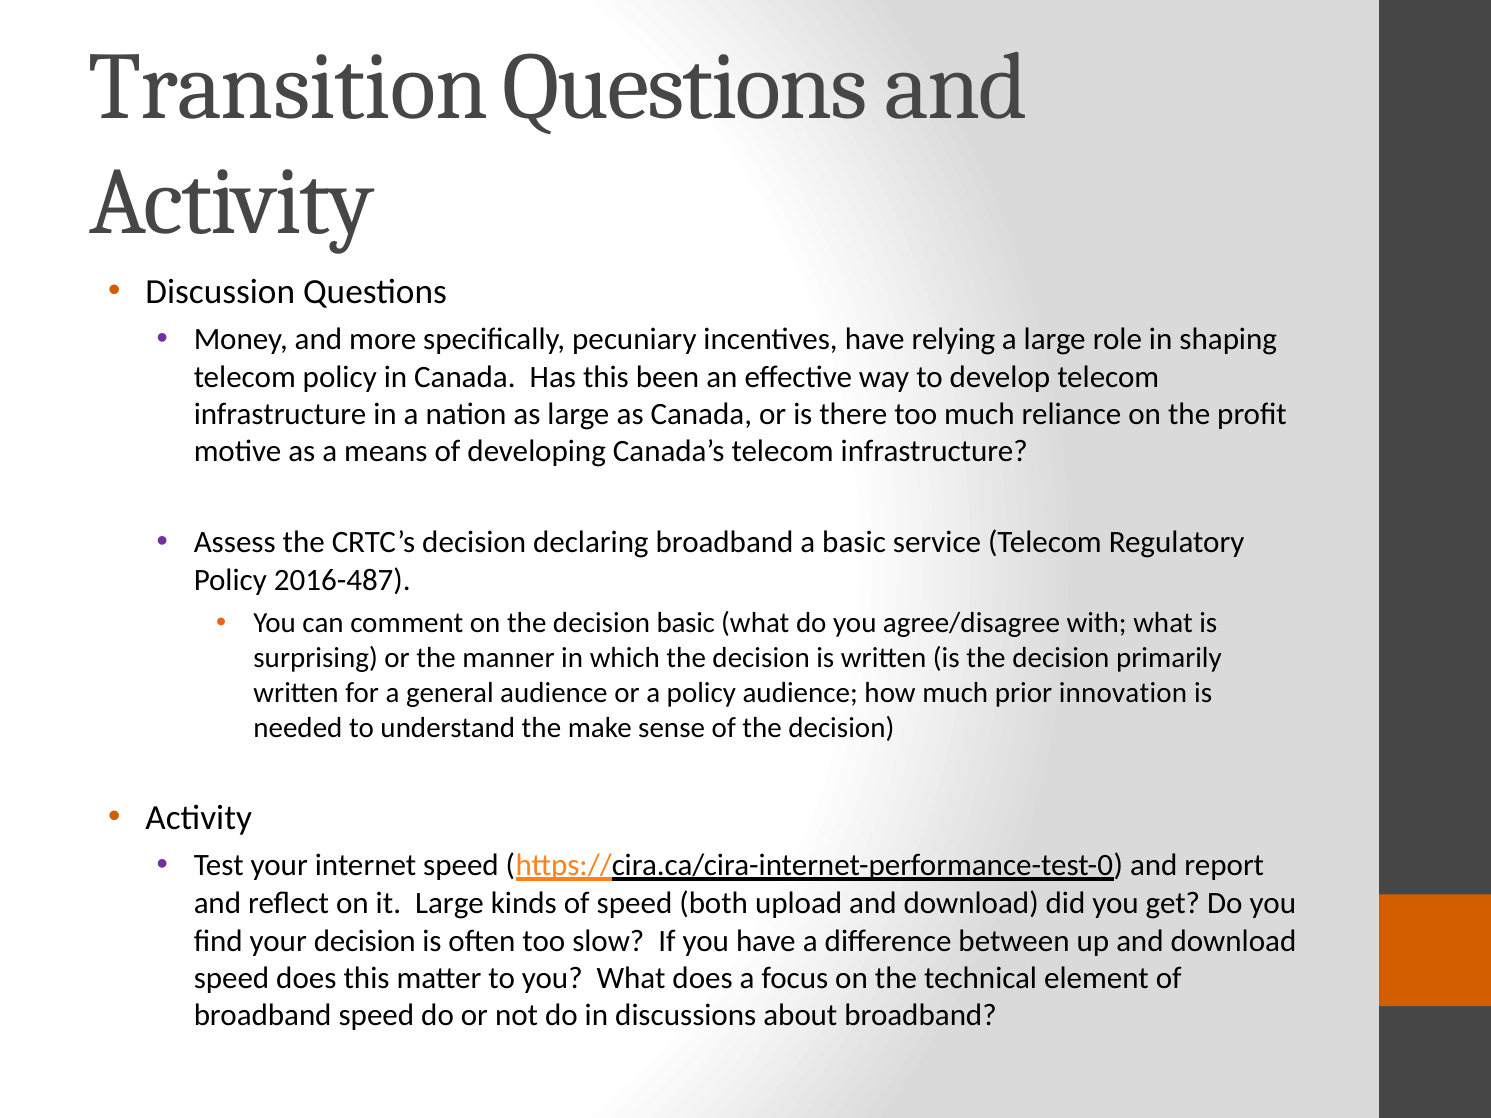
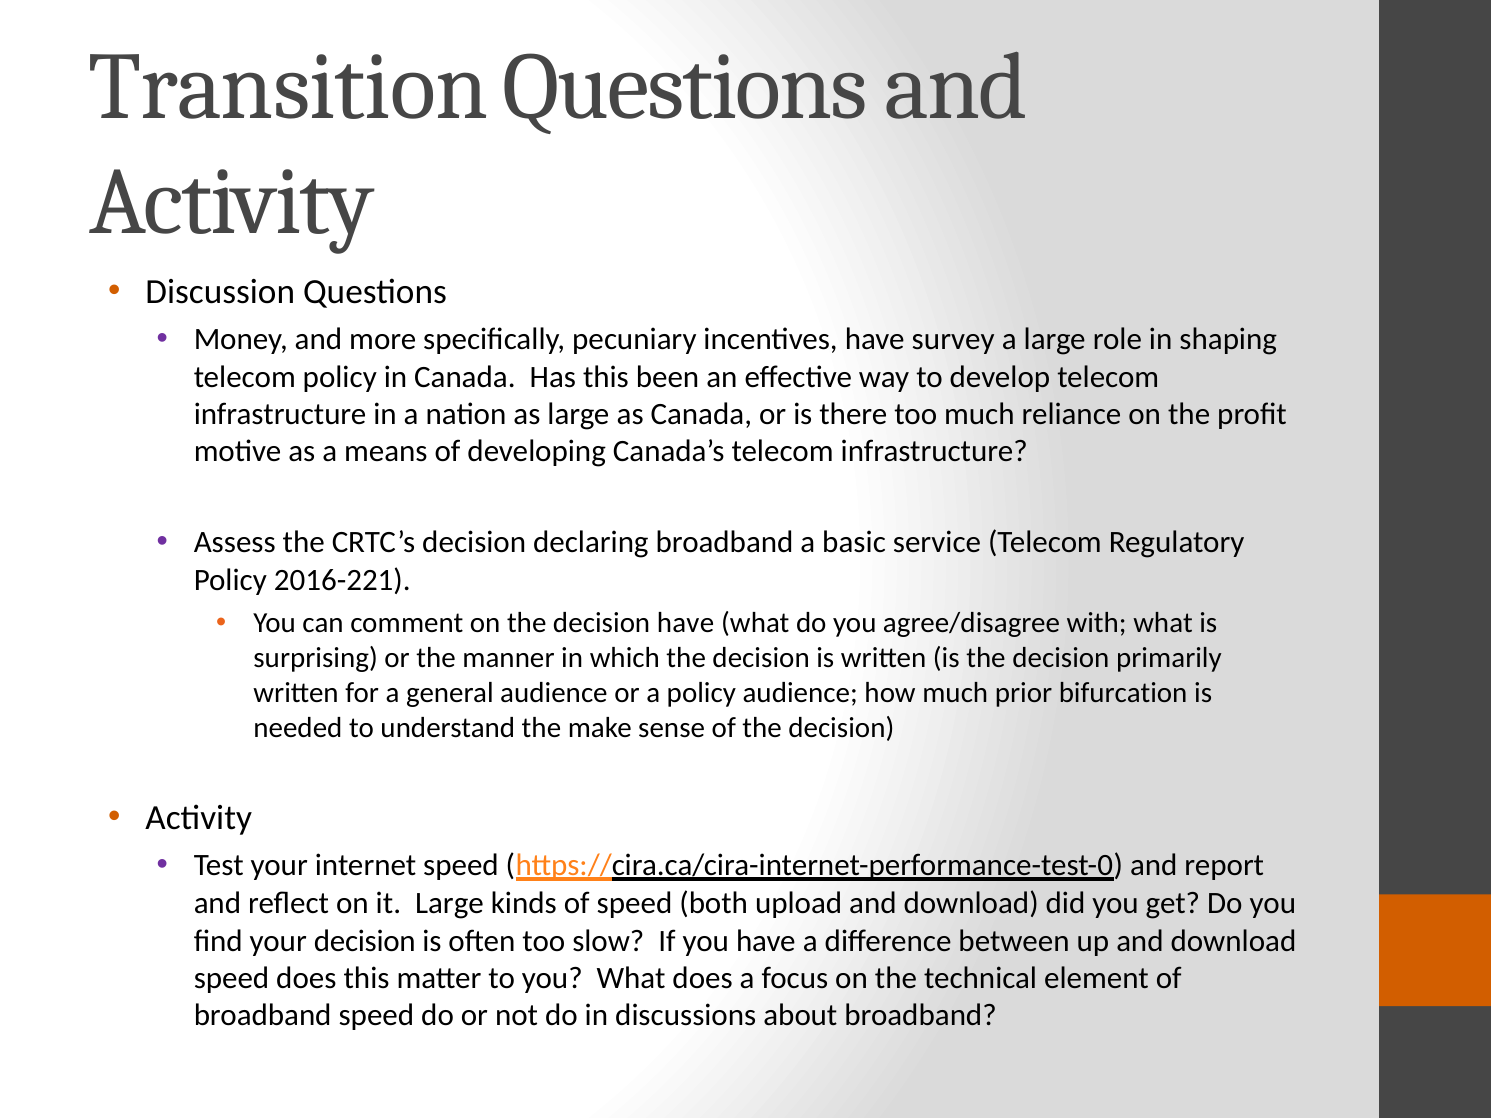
relying: relying -> survey
2016-487: 2016-487 -> 2016-221
decision basic: basic -> have
innovation: innovation -> bifurcation
